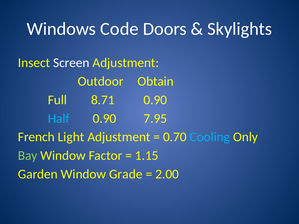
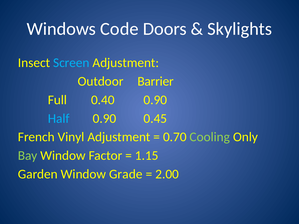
Screen colour: white -> light blue
Obtain: Obtain -> Barrier
8.71: 8.71 -> 0.40
7.95: 7.95 -> 0.45
Light: Light -> Vinyl
Cooling colour: light blue -> light green
